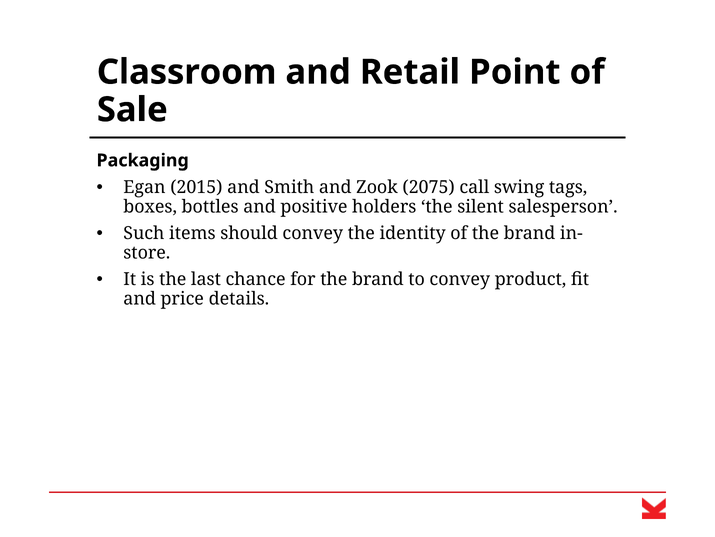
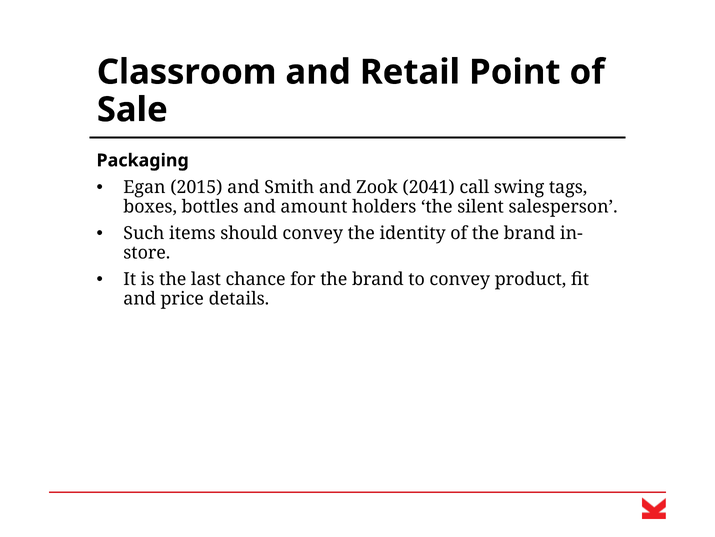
2075: 2075 -> 2041
positive: positive -> amount
